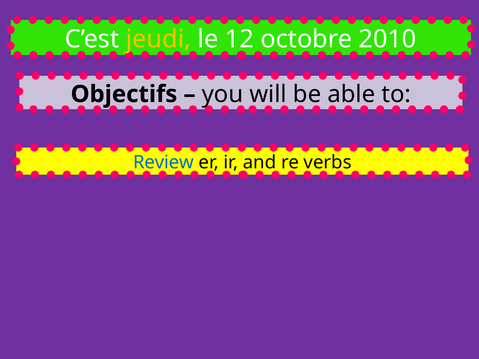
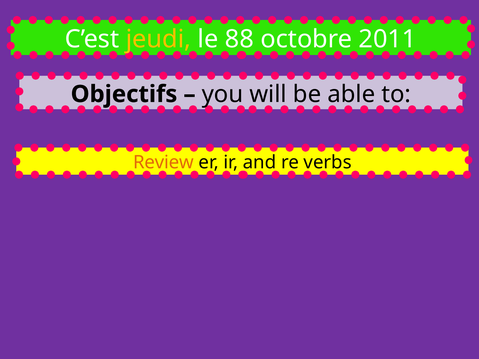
12: 12 -> 88
2010: 2010 -> 2011
Review colour: blue -> orange
